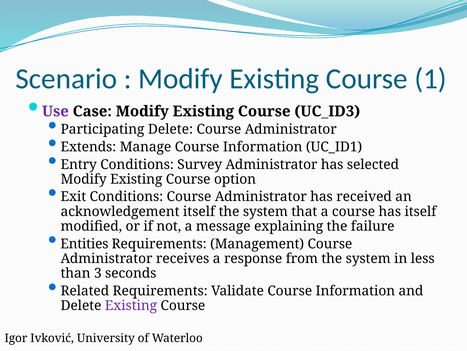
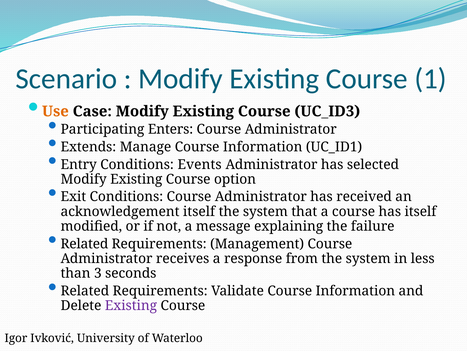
Use colour: purple -> orange
Participating Delete: Delete -> Enters
Survey: Survey -> Events
Entities at (84, 243): Entities -> Related
